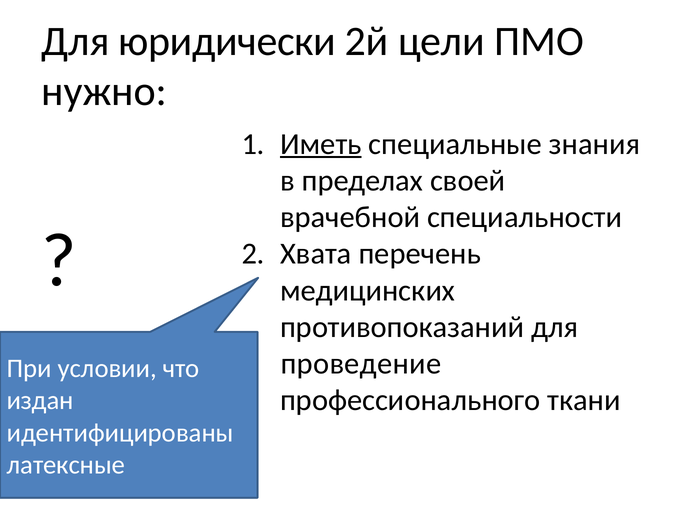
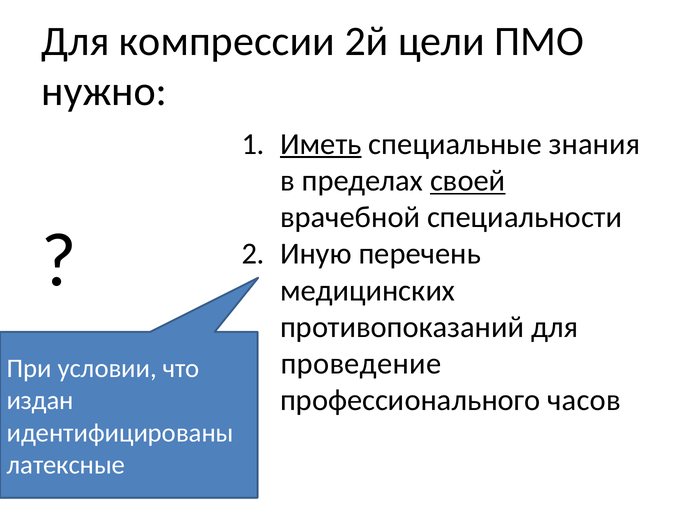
юридически: юридически -> компрессии
своей underline: none -> present
Хвата: Хвата -> Иную
ткани: ткани -> часов
